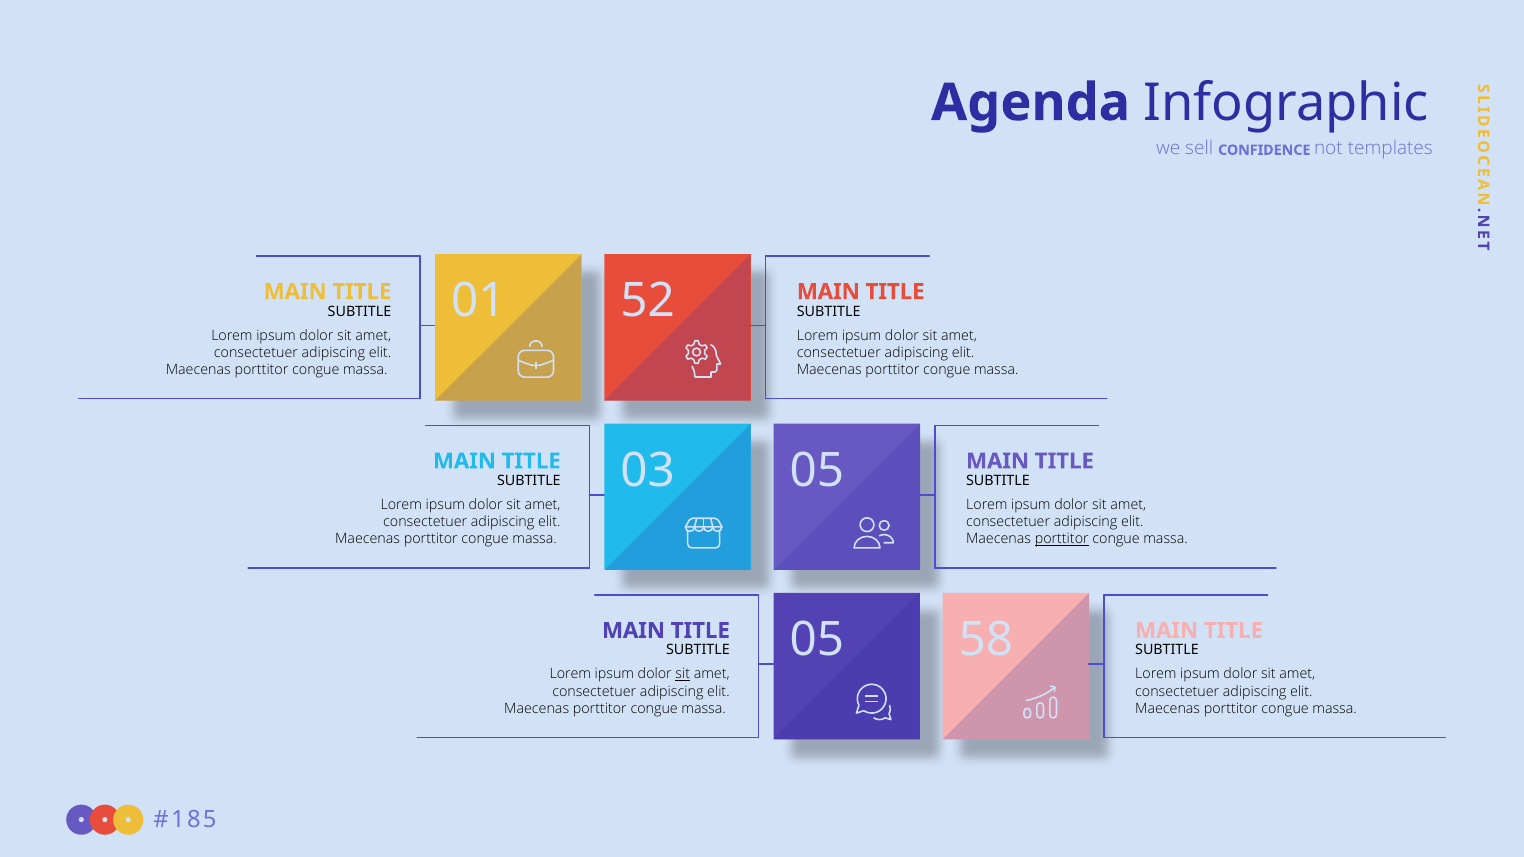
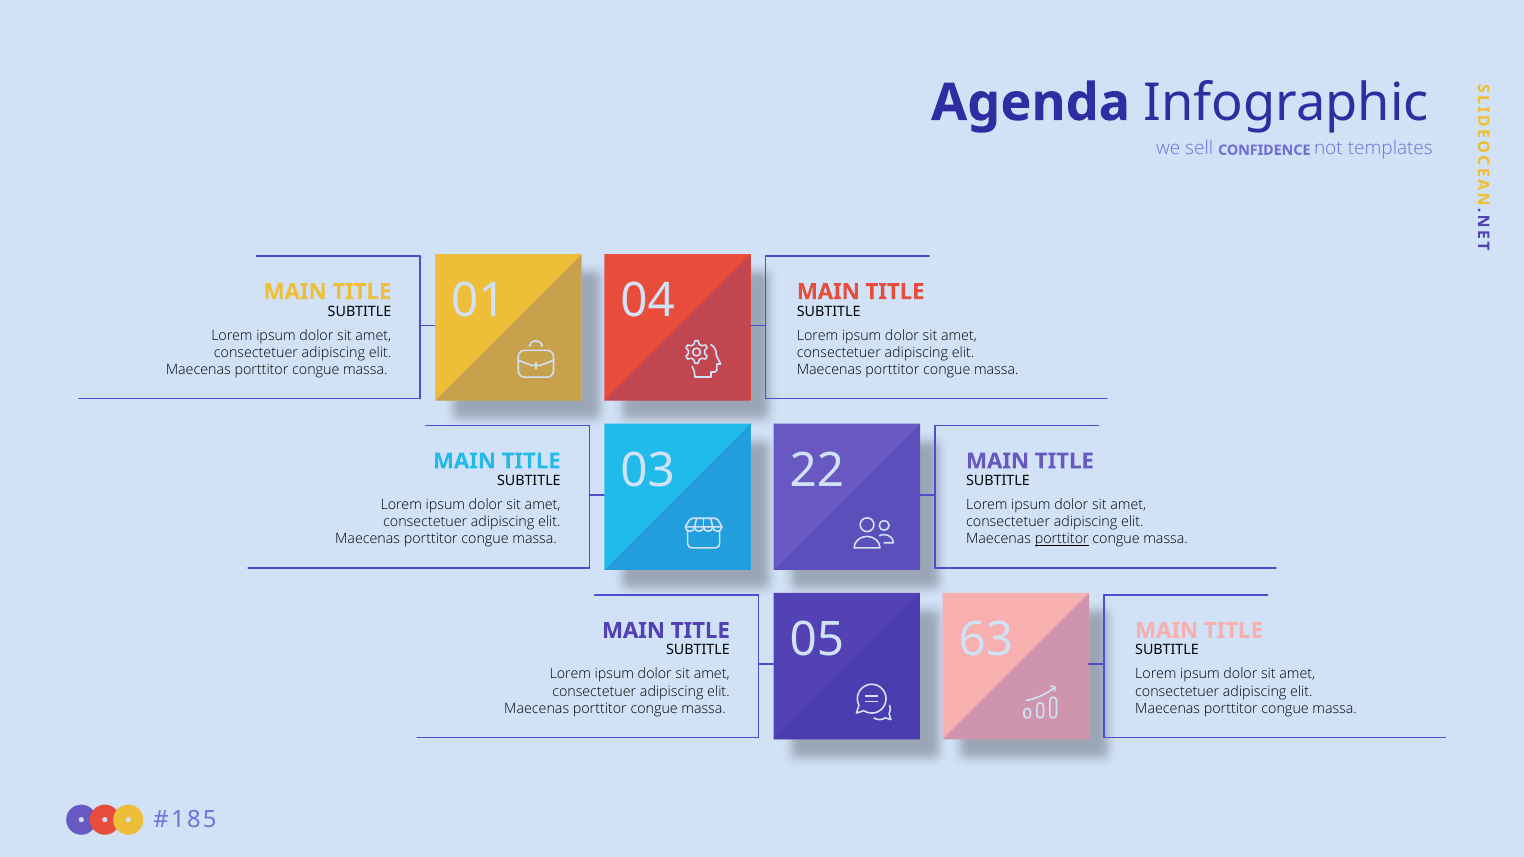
52: 52 -> 04
03 05: 05 -> 22
58: 58 -> 63
sit at (683, 674) underline: present -> none
